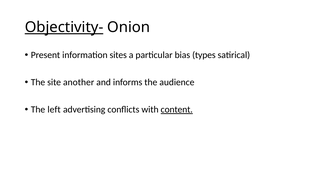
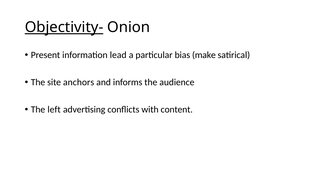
sites: sites -> lead
types: types -> make
another: another -> anchors
content underline: present -> none
